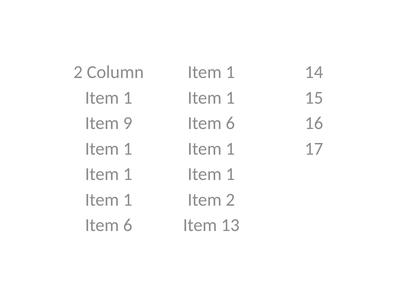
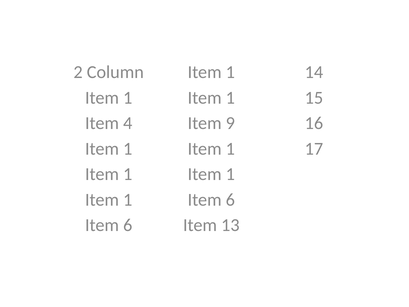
9: 9 -> 4
6 at (230, 123): 6 -> 9
2 at (230, 200): 2 -> 6
